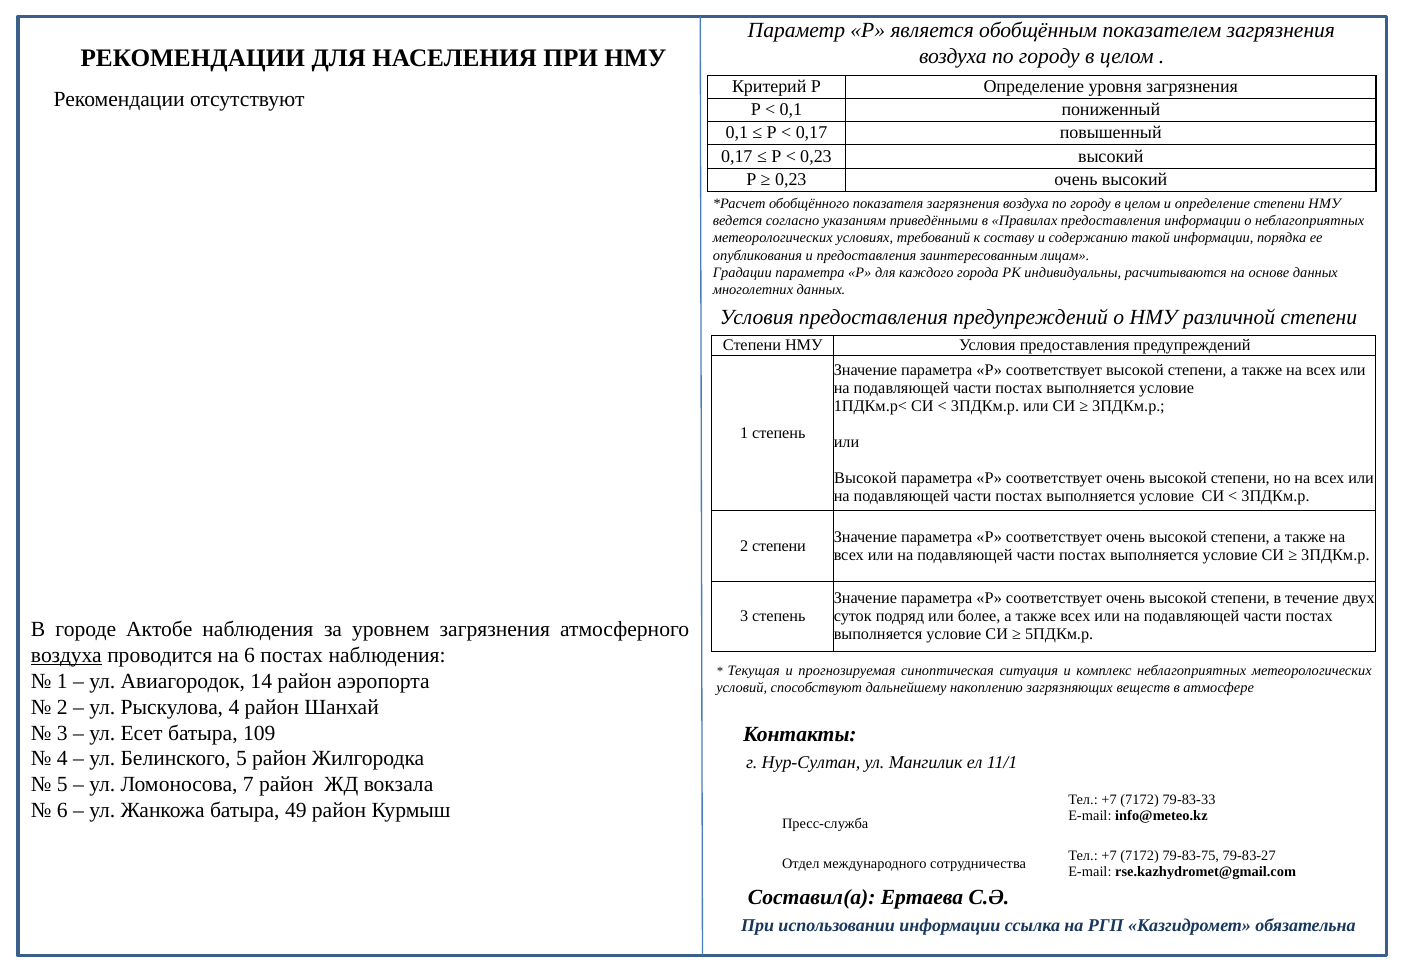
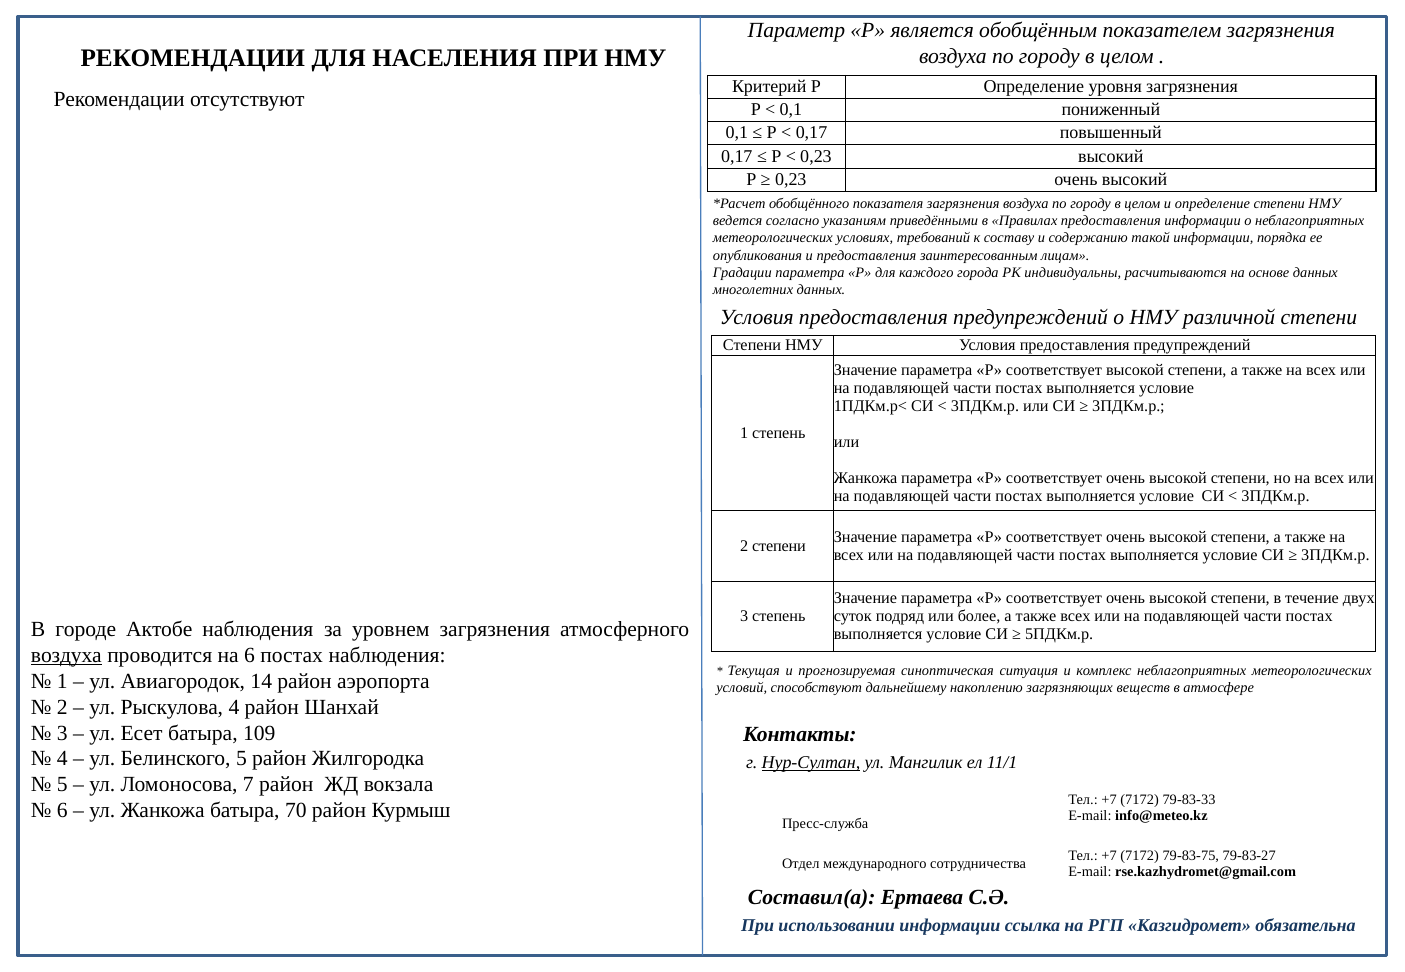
Высокой at (865, 478): Высокой -> Жанкожа
Нур-Султан underline: none -> present
49: 49 -> 70
